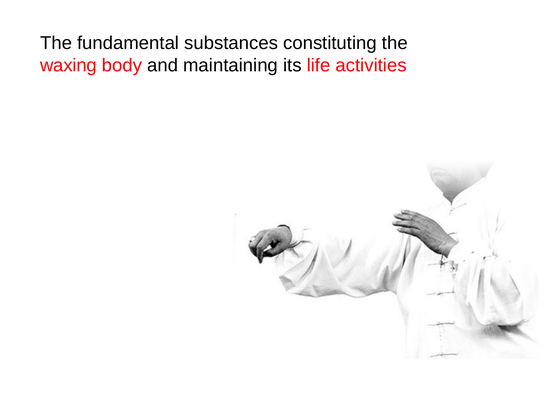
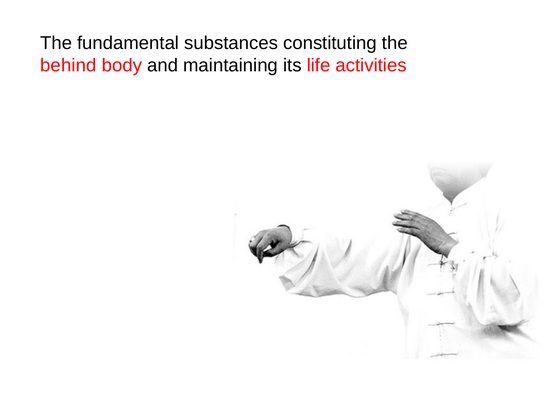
waxing: waxing -> behind
